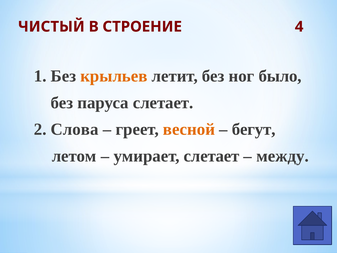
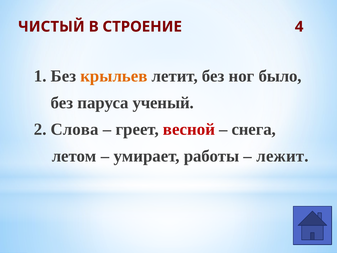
паруса слетает: слетает -> ученый
весной colour: orange -> red
бегут: бегут -> снега
умирает слетает: слетает -> работы
между: между -> лежит
